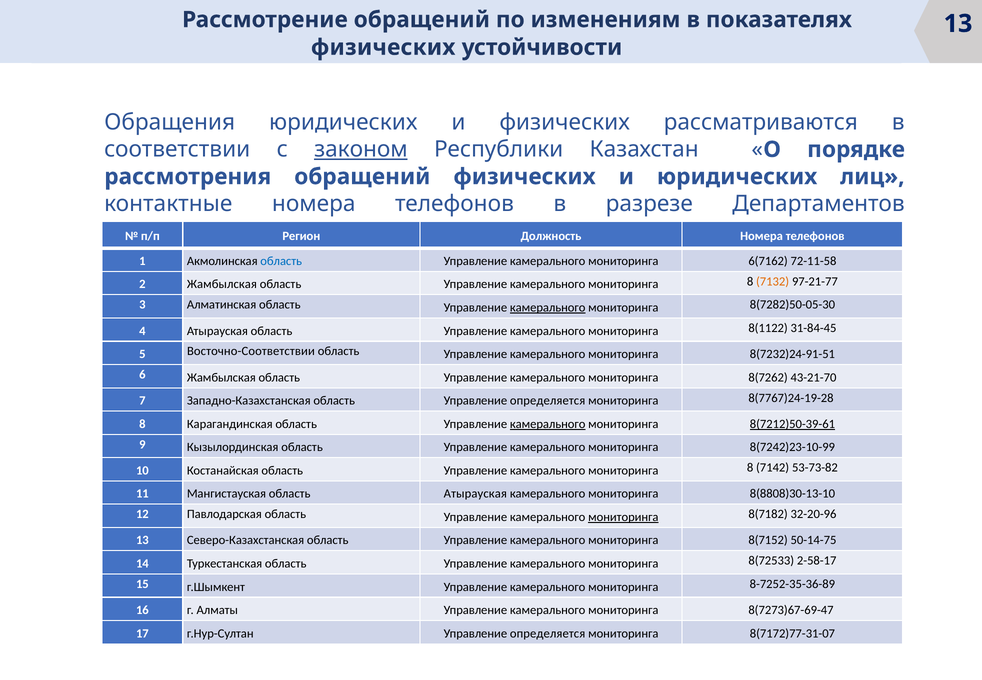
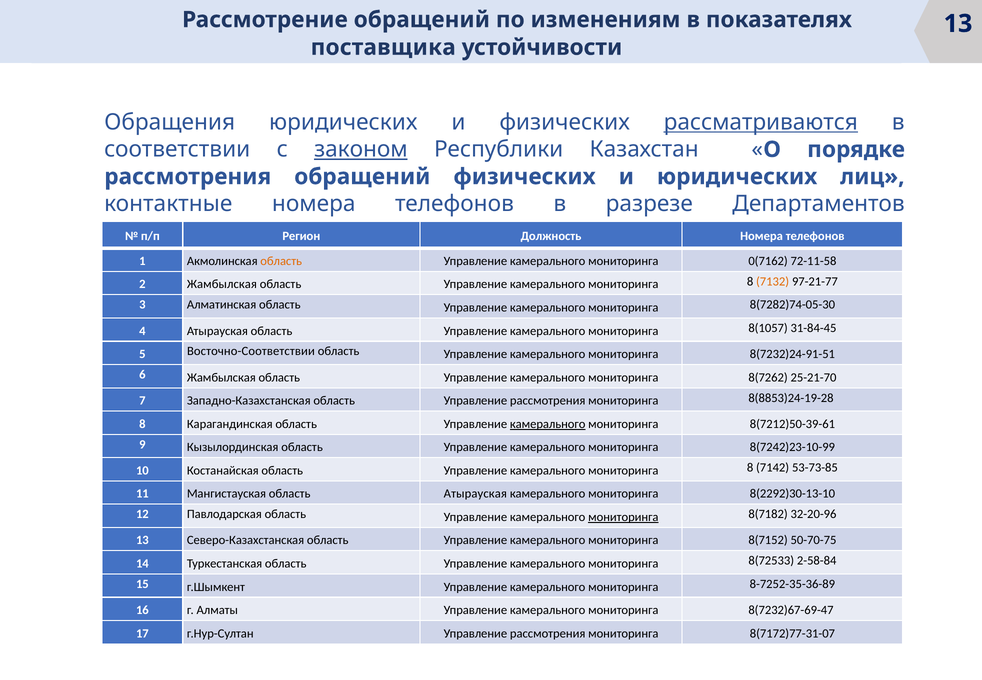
физических at (383, 47): физических -> поставщика
рассматриваются underline: none -> present
область at (281, 261) colour: blue -> orange
6(7162: 6(7162 -> 0(7162
камерального at (548, 308) underline: present -> none
8(7282)50-05-30: 8(7282)50-05-30 -> 8(7282)74-05-30
8(1122: 8(1122 -> 8(1057
43-21-70: 43-21-70 -> 25-21-70
область Управление определяется: определяется -> рассмотрения
8(7767)24-19-28: 8(7767)24-19-28 -> 8(8853)24-19-28
8(7212)50-39-61 underline: present -> none
53-73-82: 53-73-82 -> 53-73-85
8(8808)30-13-10: 8(8808)30-13-10 -> 8(2292)30-13-10
50-14-75: 50-14-75 -> 50-70-75
2-58-17: 2-58-17 -> 2-58-84
8(7273)67-69-47: 8(7273)67-69-47 -> 8(7232)67-69-47
г.Нур-Султан Управление определяется: определяется -> рассмотрения
